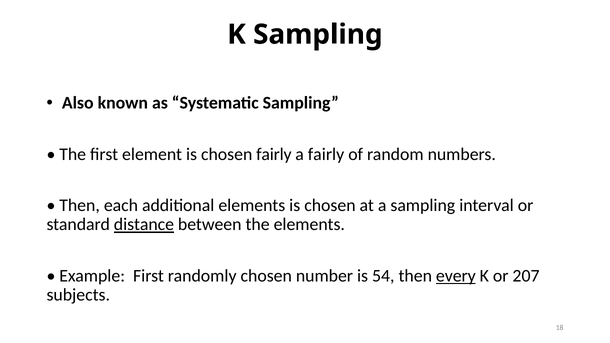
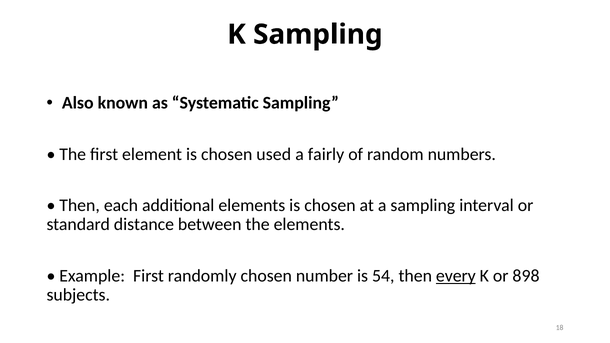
chosen fairly: fairly -> used
distance underline: present -> none
207: 207 -> 898
